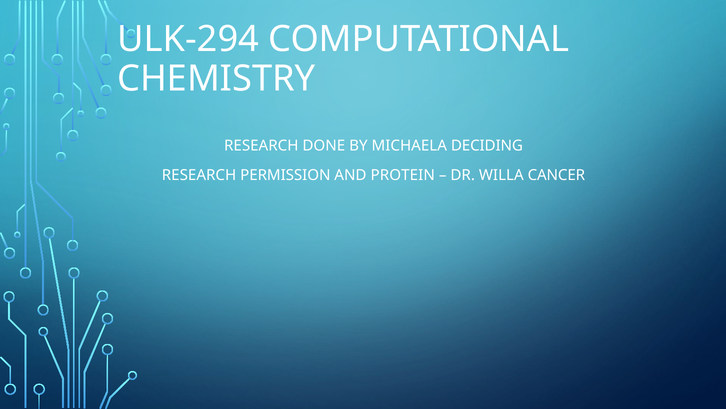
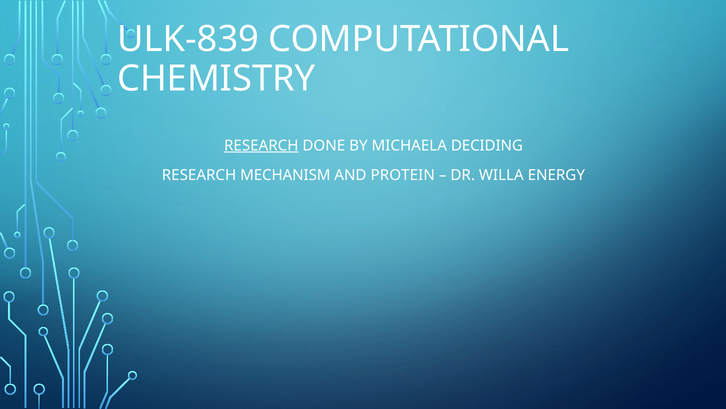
ULK-294: ULK-294 -> ULK-839
RESEARCH at (261, 145) underline: none -> present
PERMISSION: PERMISSION -> MECHANISM
CANCER: CANCER -> ENERGY
